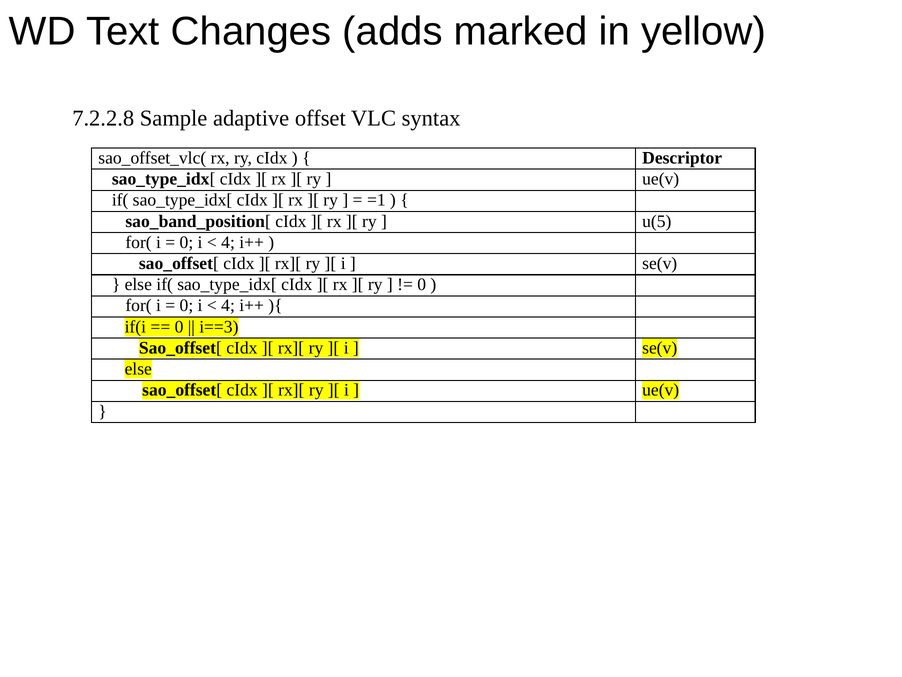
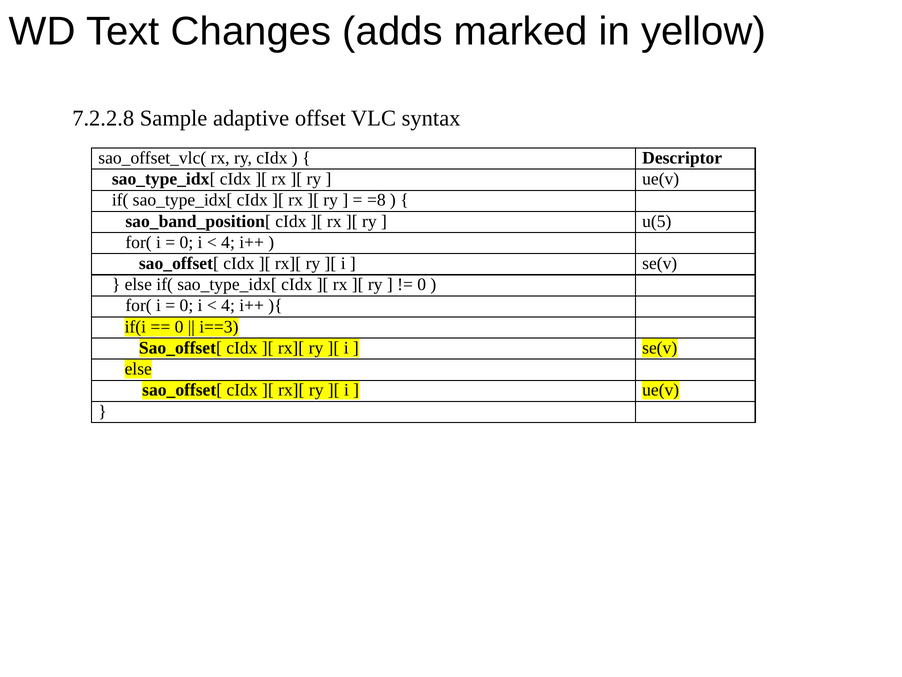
=1: =1 -> =8
